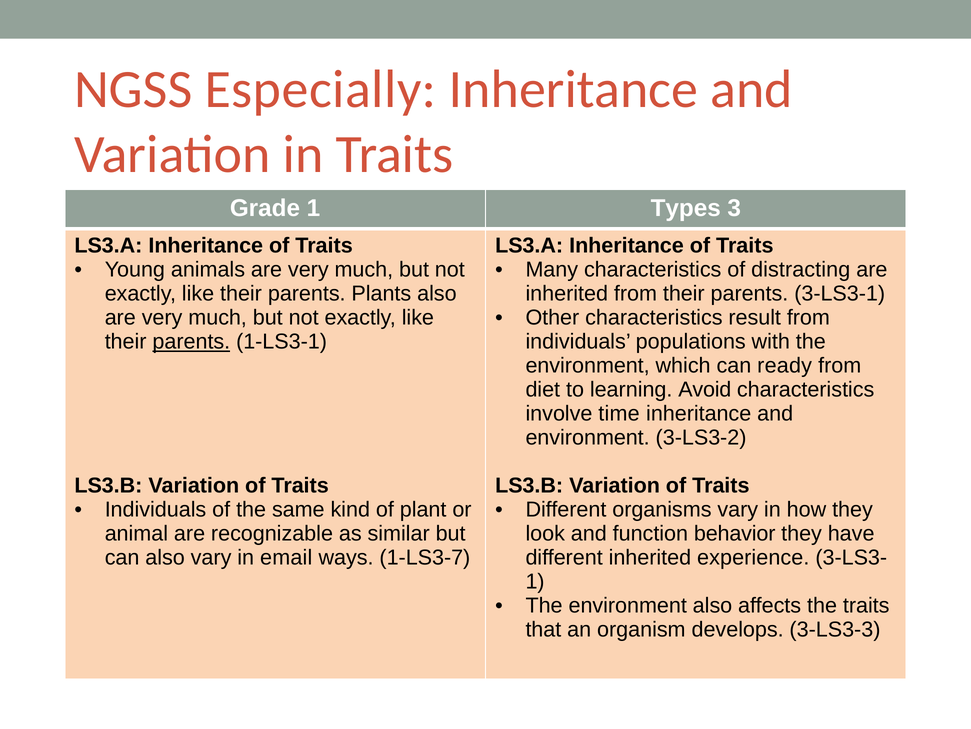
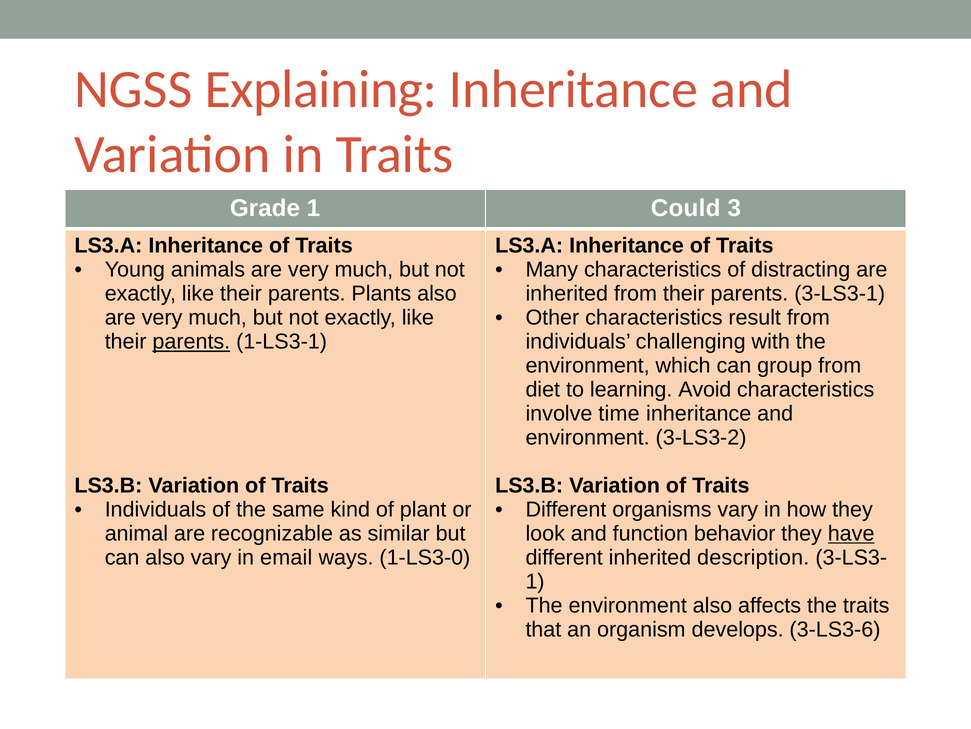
Especially: Especially -> Explaining
Types: Types -> Could
populations: populations -> challenging
ready: ready -> group
have underline: none -> present
1-LS3-7: 1-LS3-7 -> 1-LS3-0
experience: experience -> description
3-LS3-3: 3-LS3-3 -> 3-LS3-6
